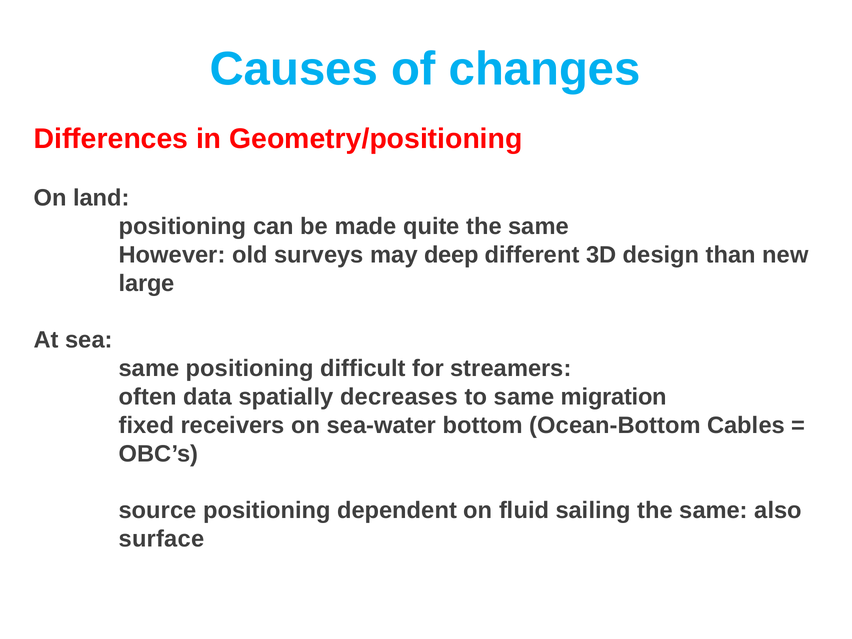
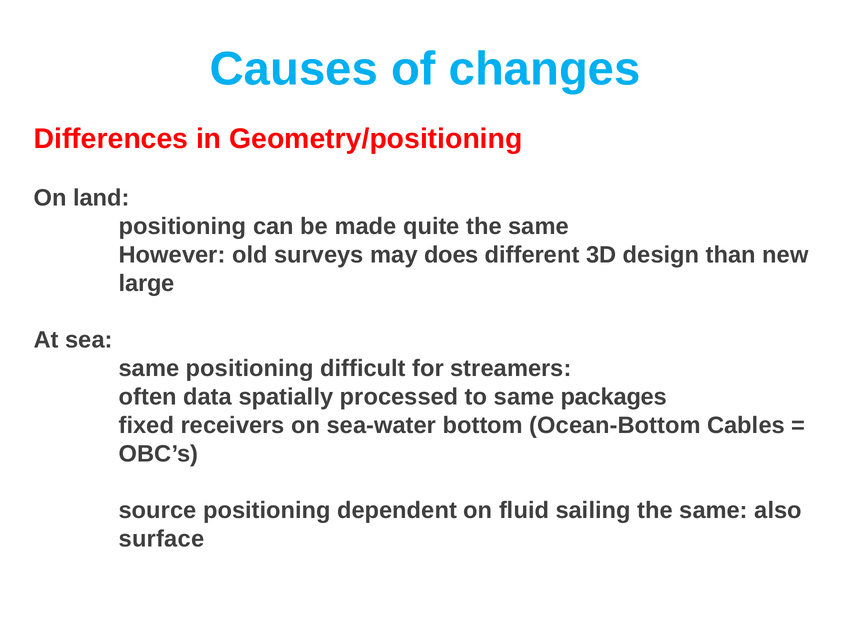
deep: deep -> does
decreases: decreases -> processed
migration: migration -> packages
